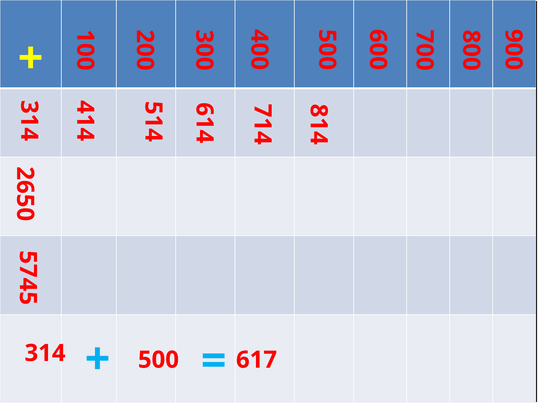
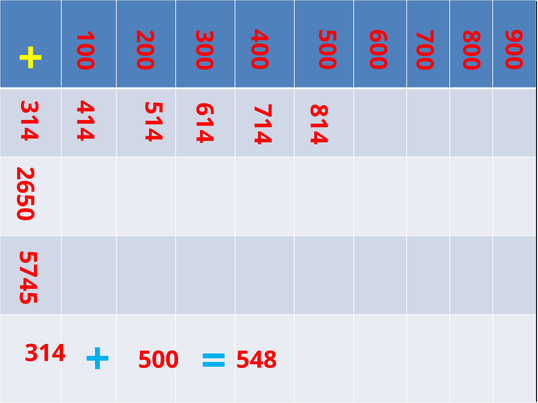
617: 617 -> 548
